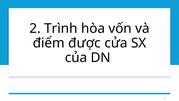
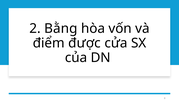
Trình: Trình -> Bằng
